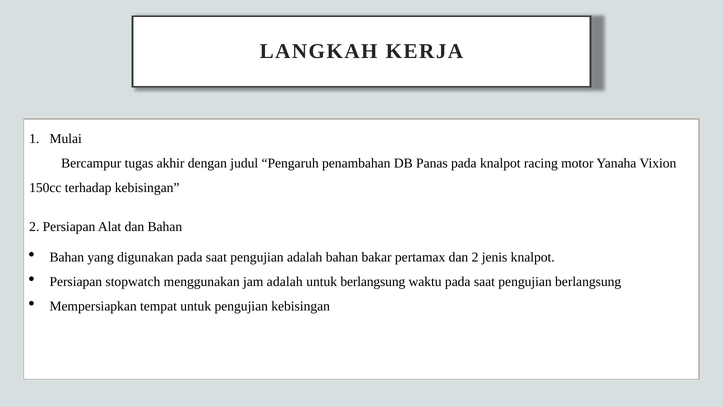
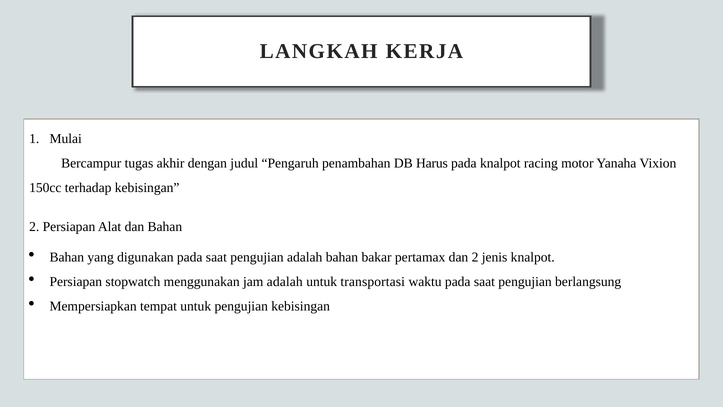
Panas: Panas -> Harus
untuk berlangsung: berlangsung -> transportasi
